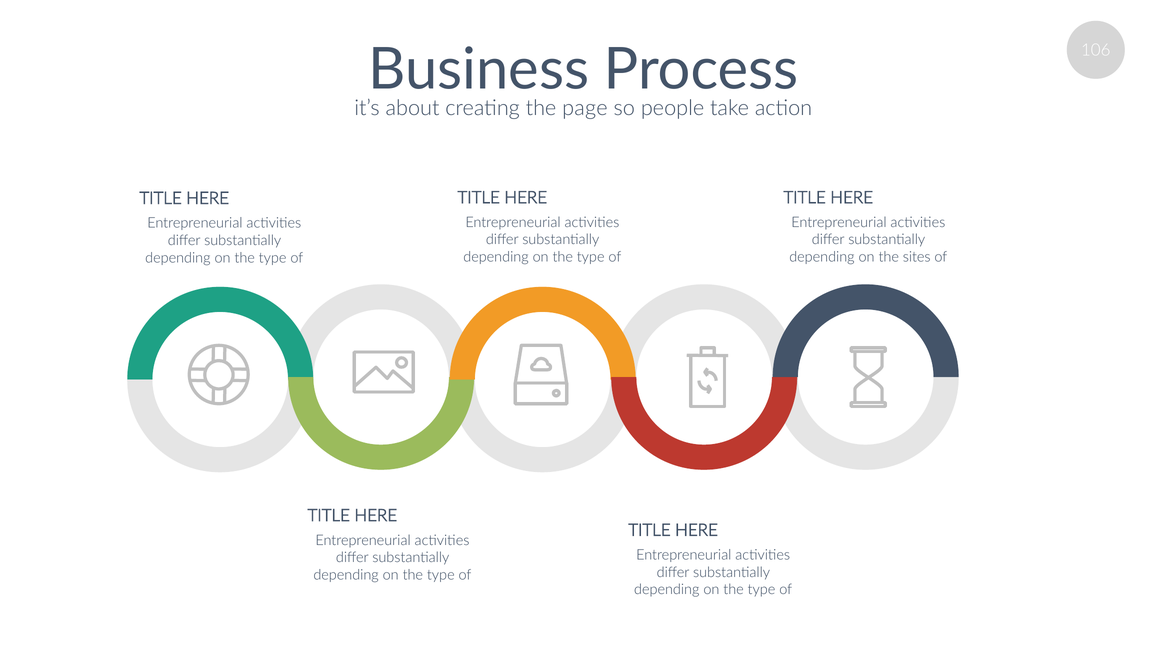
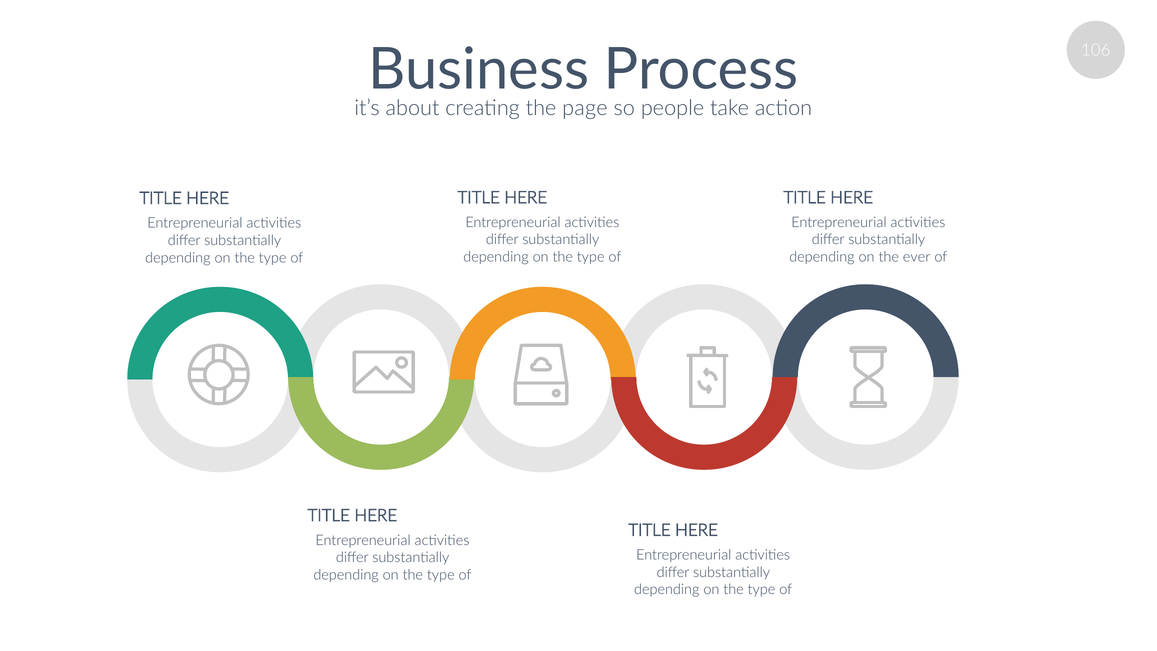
sites: sites -> ever
